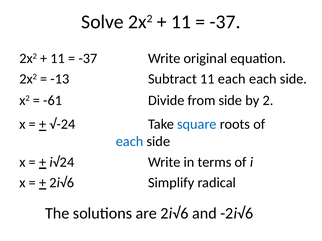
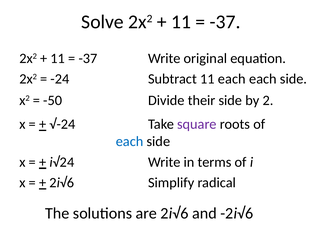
-13: -13 -> -24
-61: -61 -> -50
from: from -> their
square colour: blue -> purple
